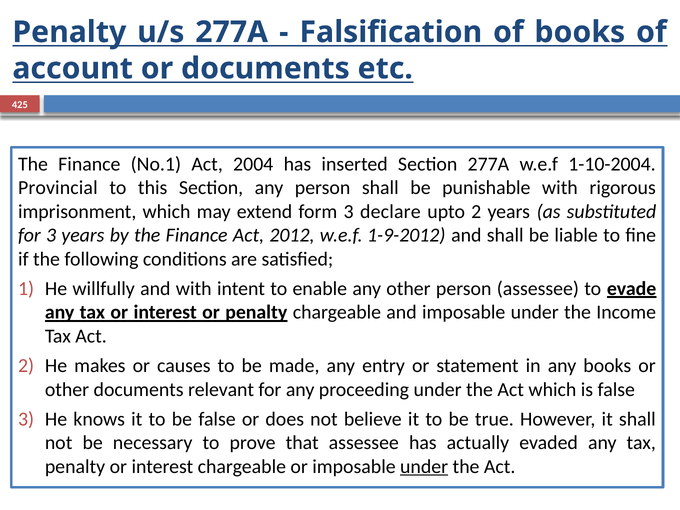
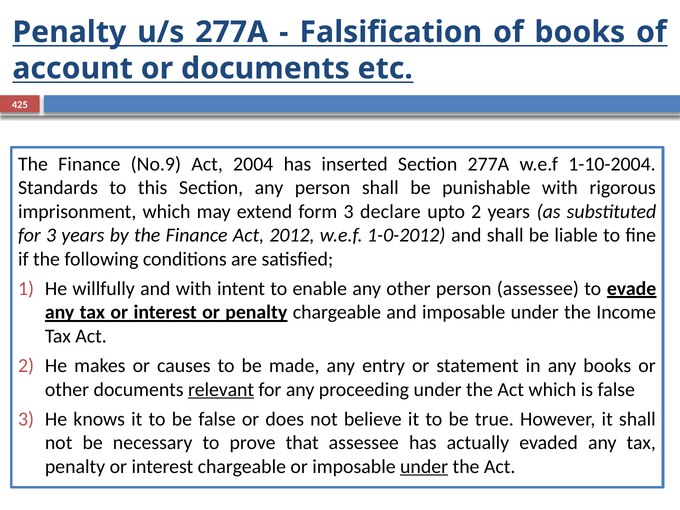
No.1: No.1 -> No.9
Provincial: Provincial -> Standards
1-9-2012: 1-9-2012 -> 1-0-2012
relevant underline: none -> present
